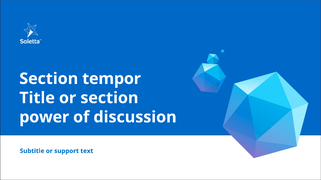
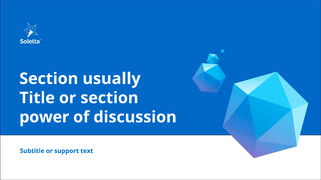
tempor: tempor -> usually
